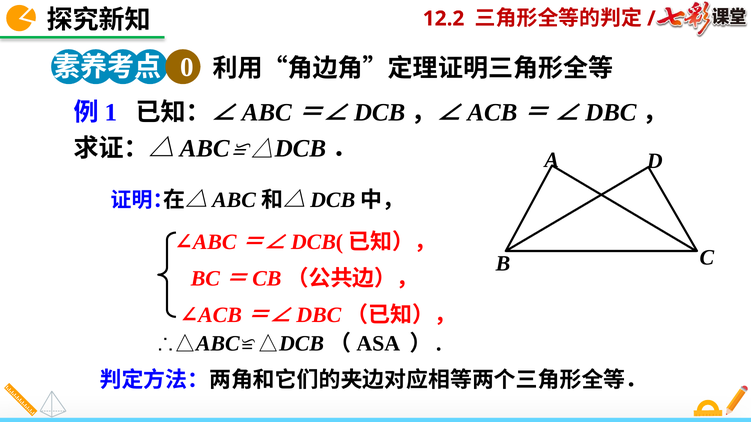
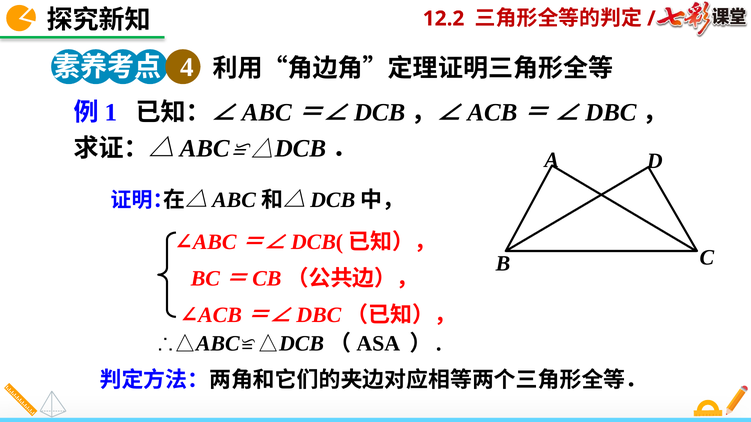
0: 0 -> 4
